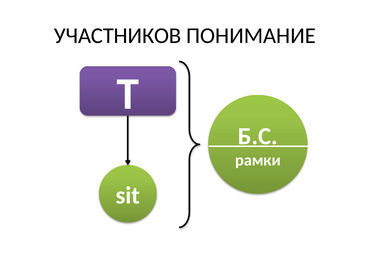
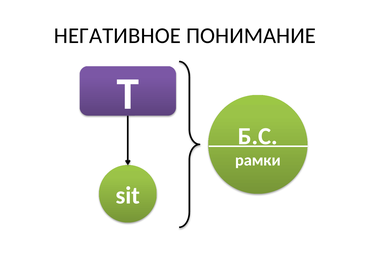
УЧАСТНИКОВ: УЧАСТНИКОВ -> НЕГАТИВНОЕ
